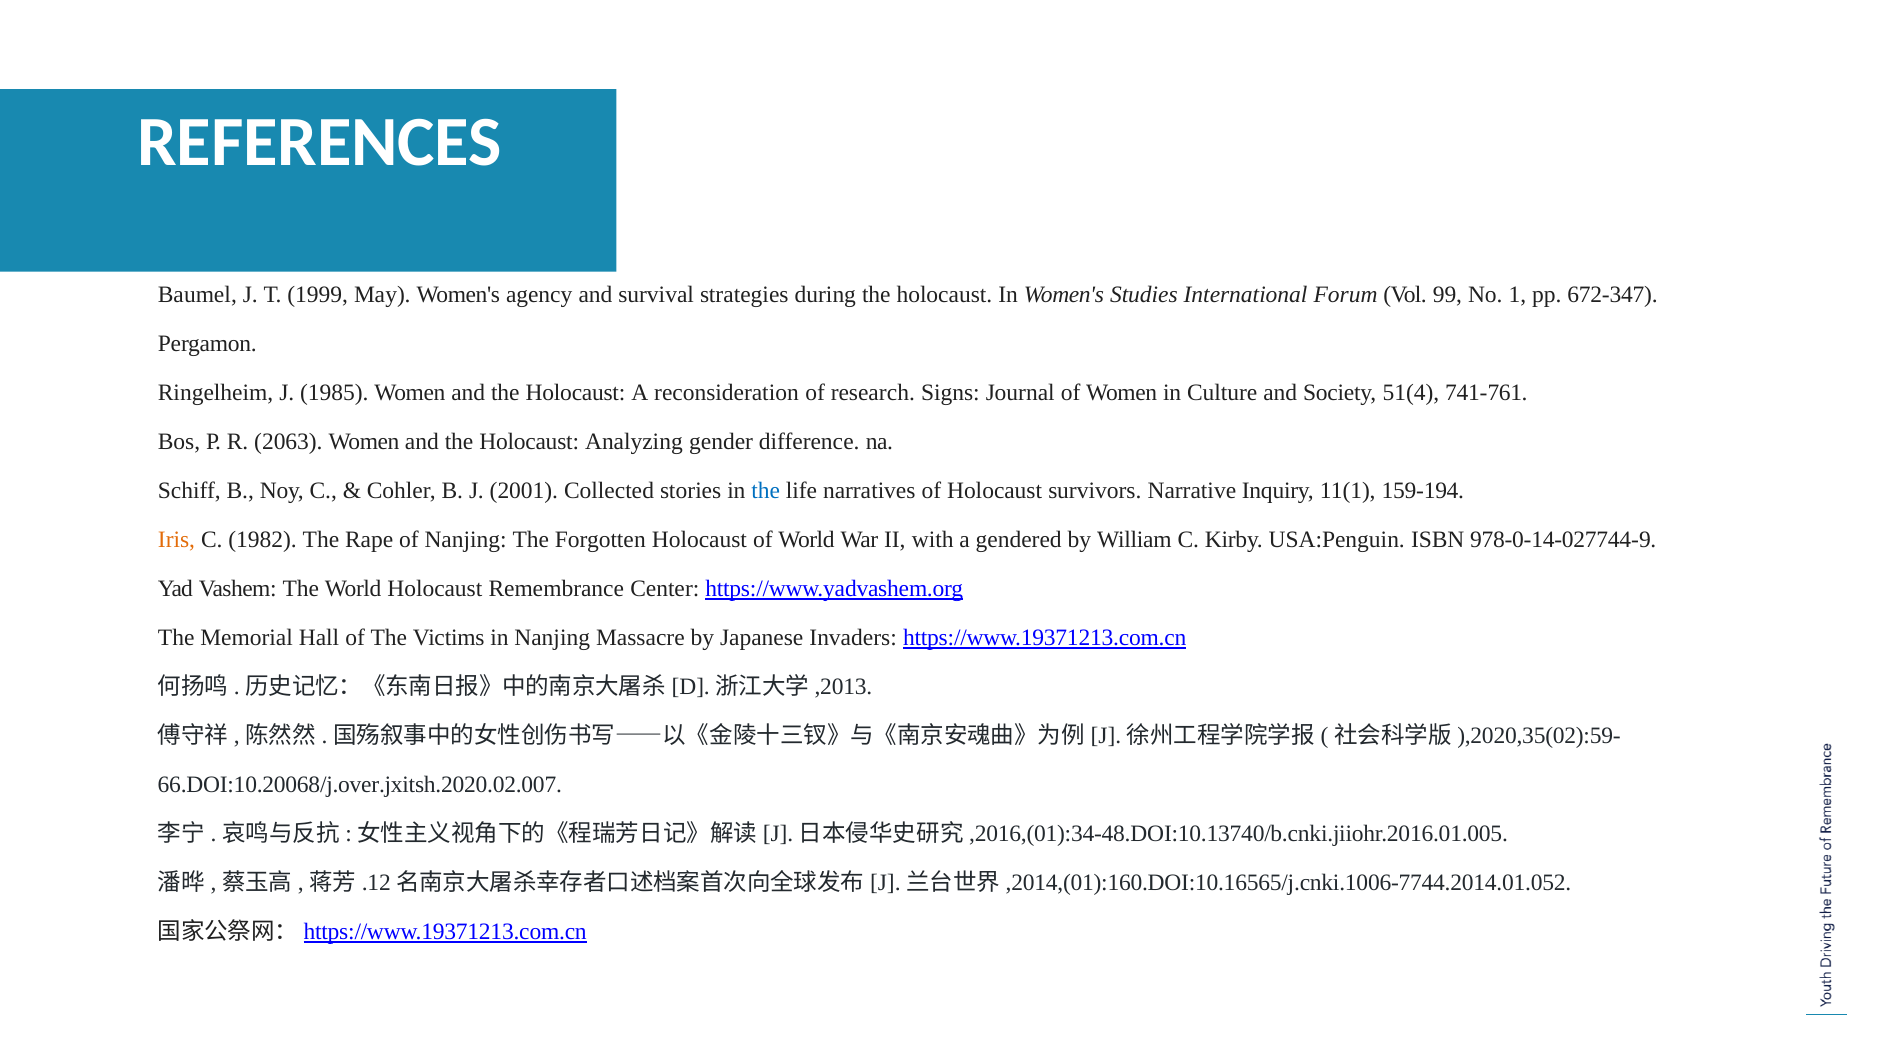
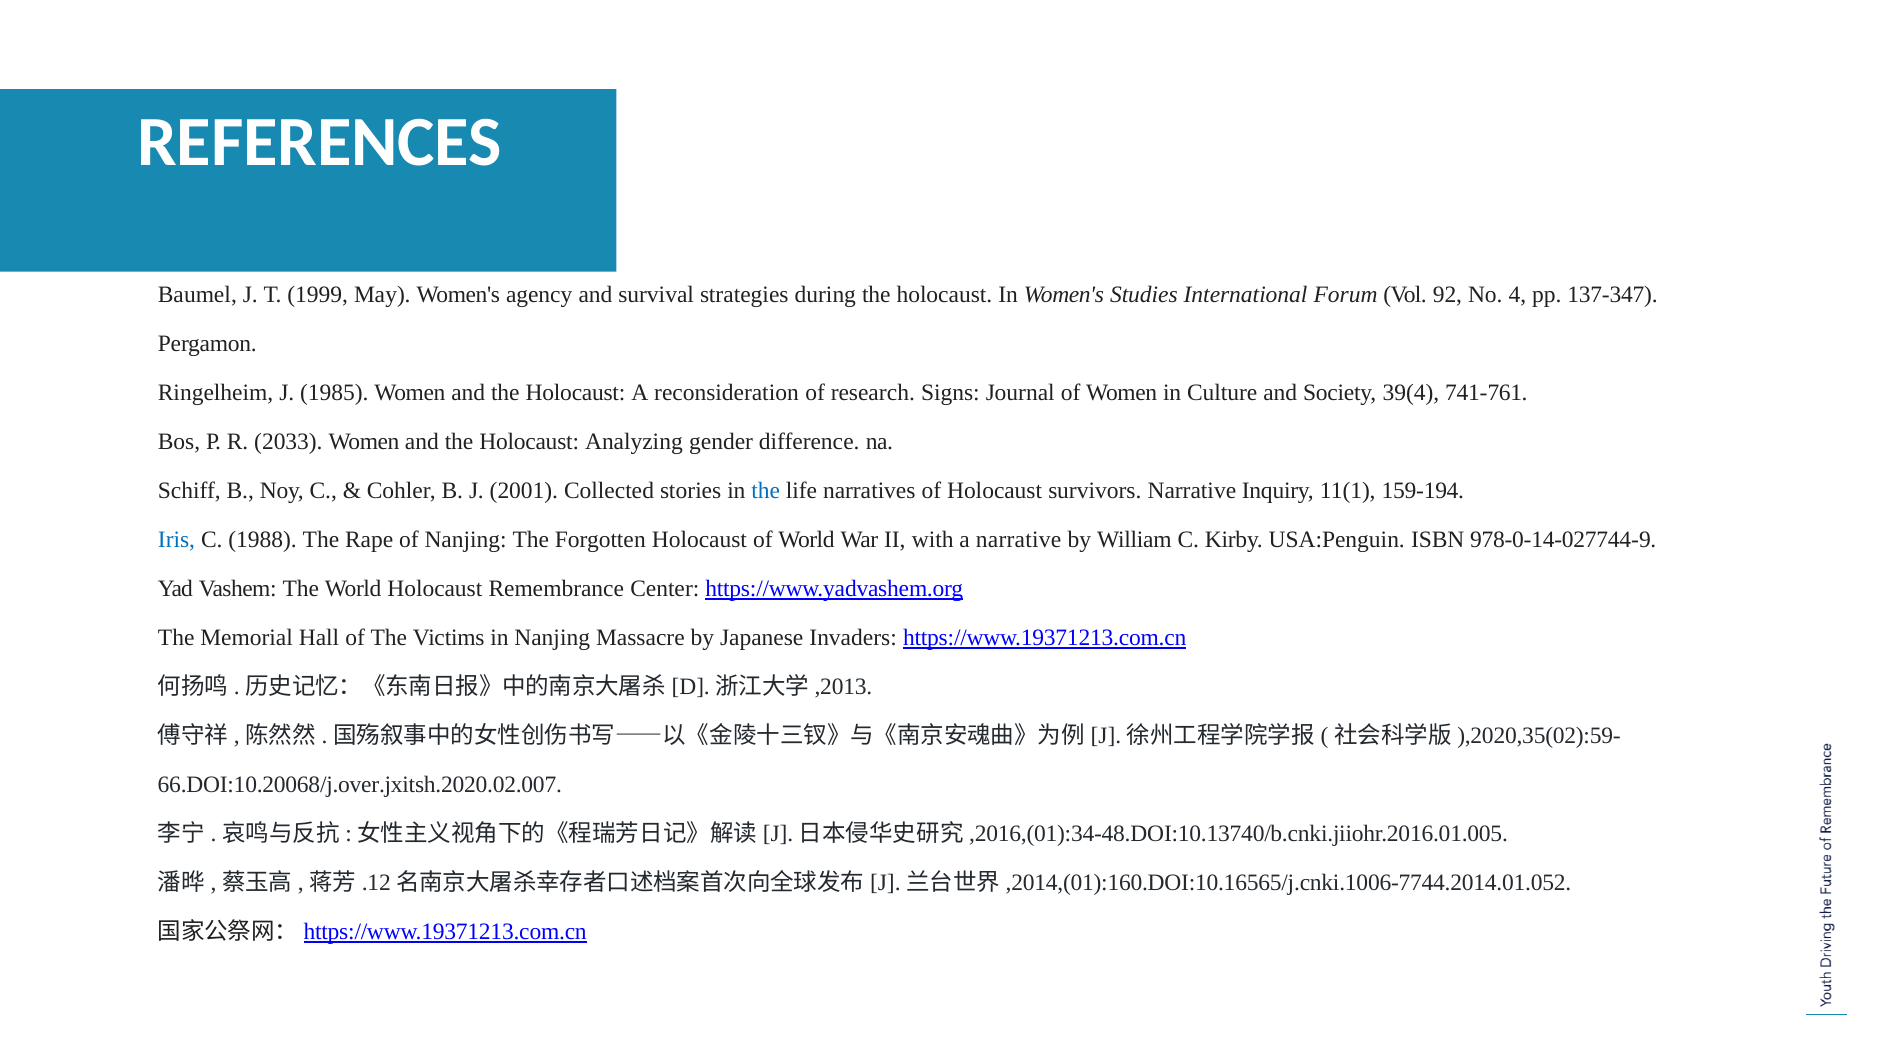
99: 99 -> 92
1: 1 -> 4
672-347: 672-347 -> 137-347
51(4: 51(4 -> 39(4
2063: 2063 -> 2033
Iris colour: orange -> blue
1982: 1982 -> 1988
a gendered: gendered -> narrative
